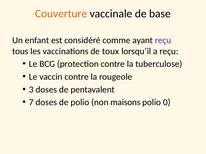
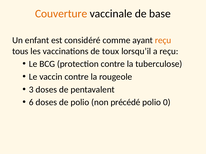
reçu at (163, 40) colour: purple -> orange
7: 7 -> 6
maisons: maisons -> précédé
